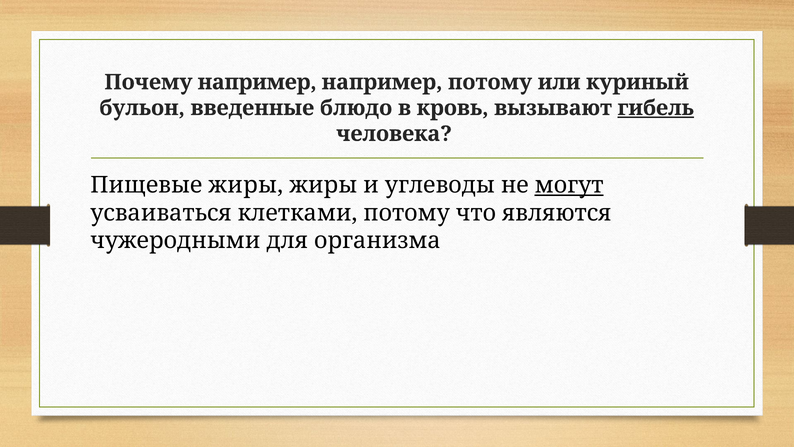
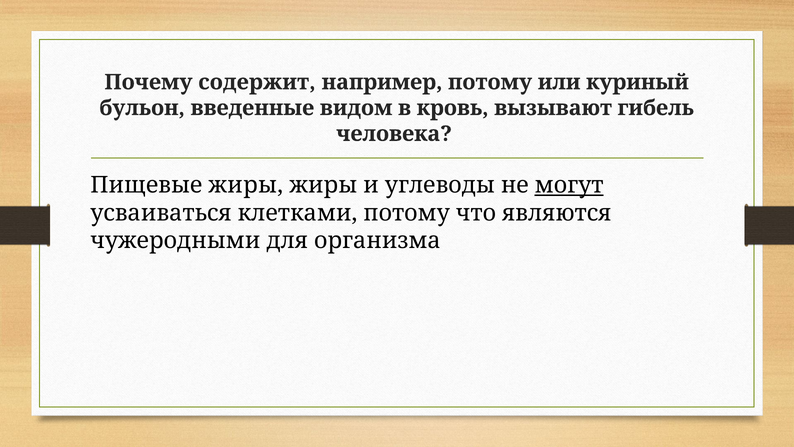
Почему например: например -> содержит
блюдо: блюдо -> видом
гибель underline: present -> none
